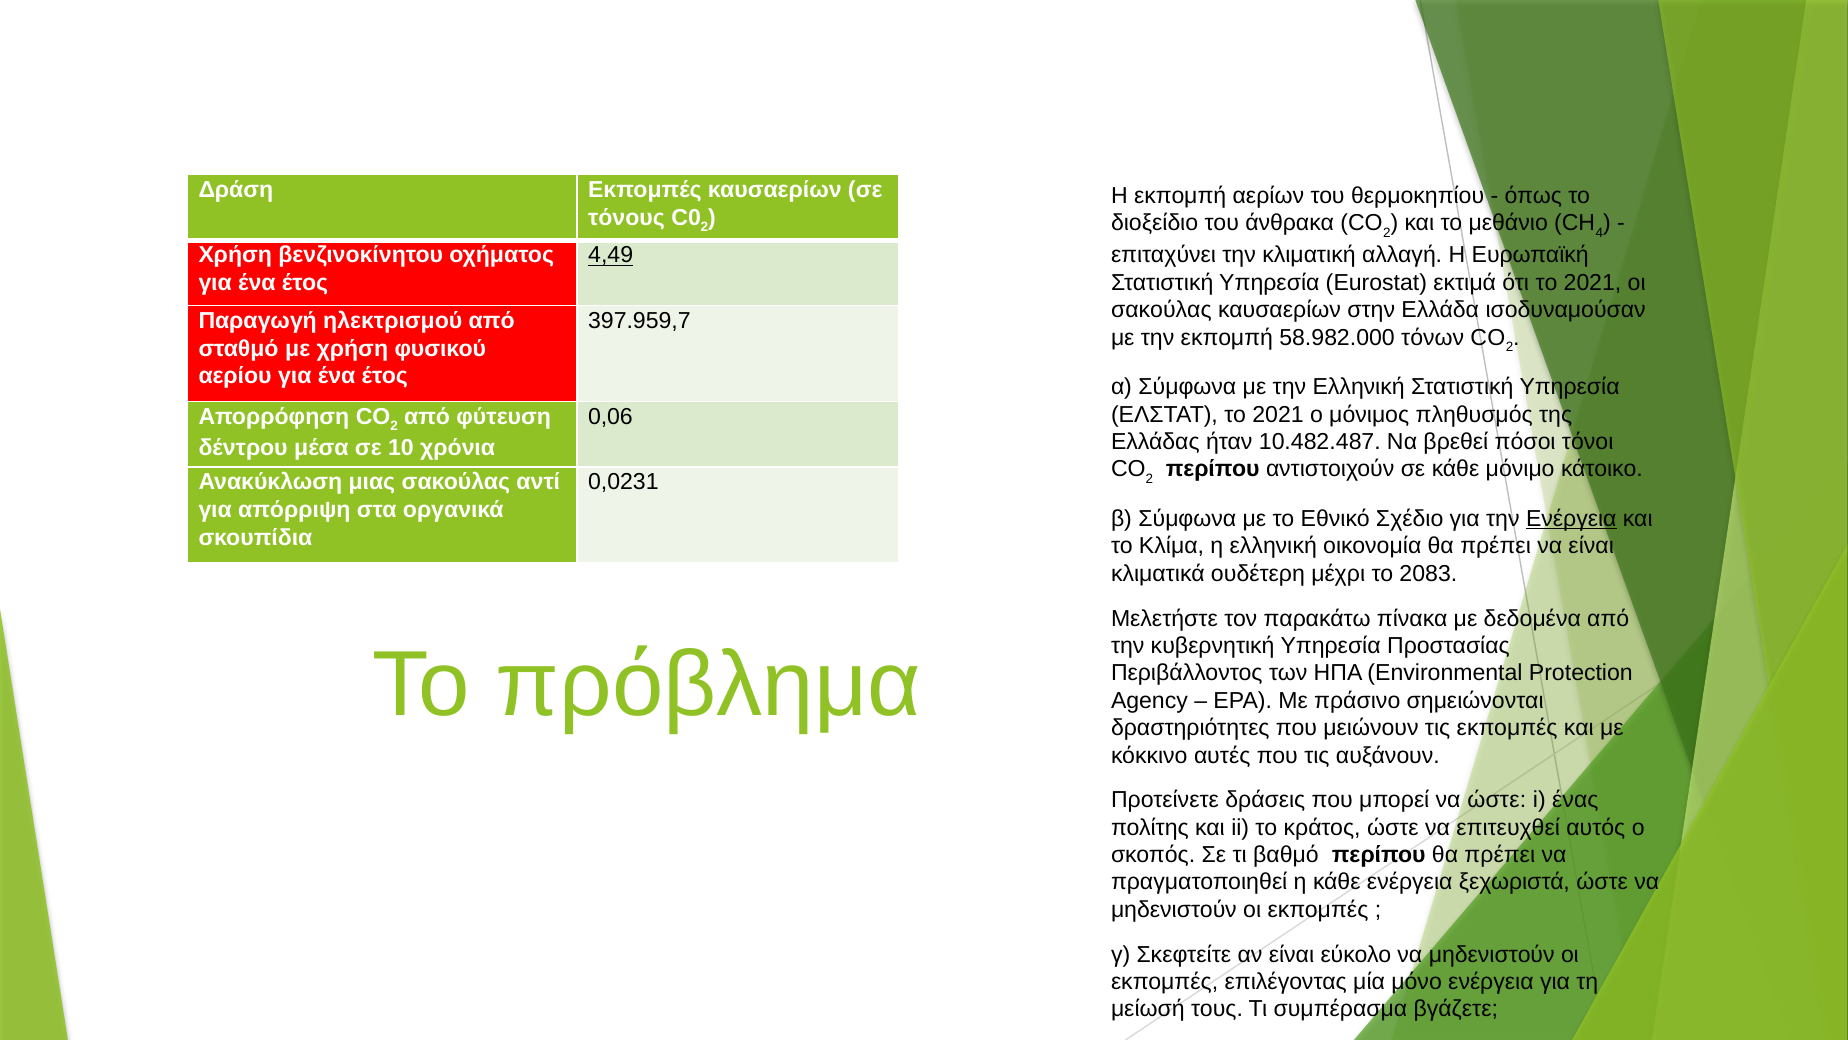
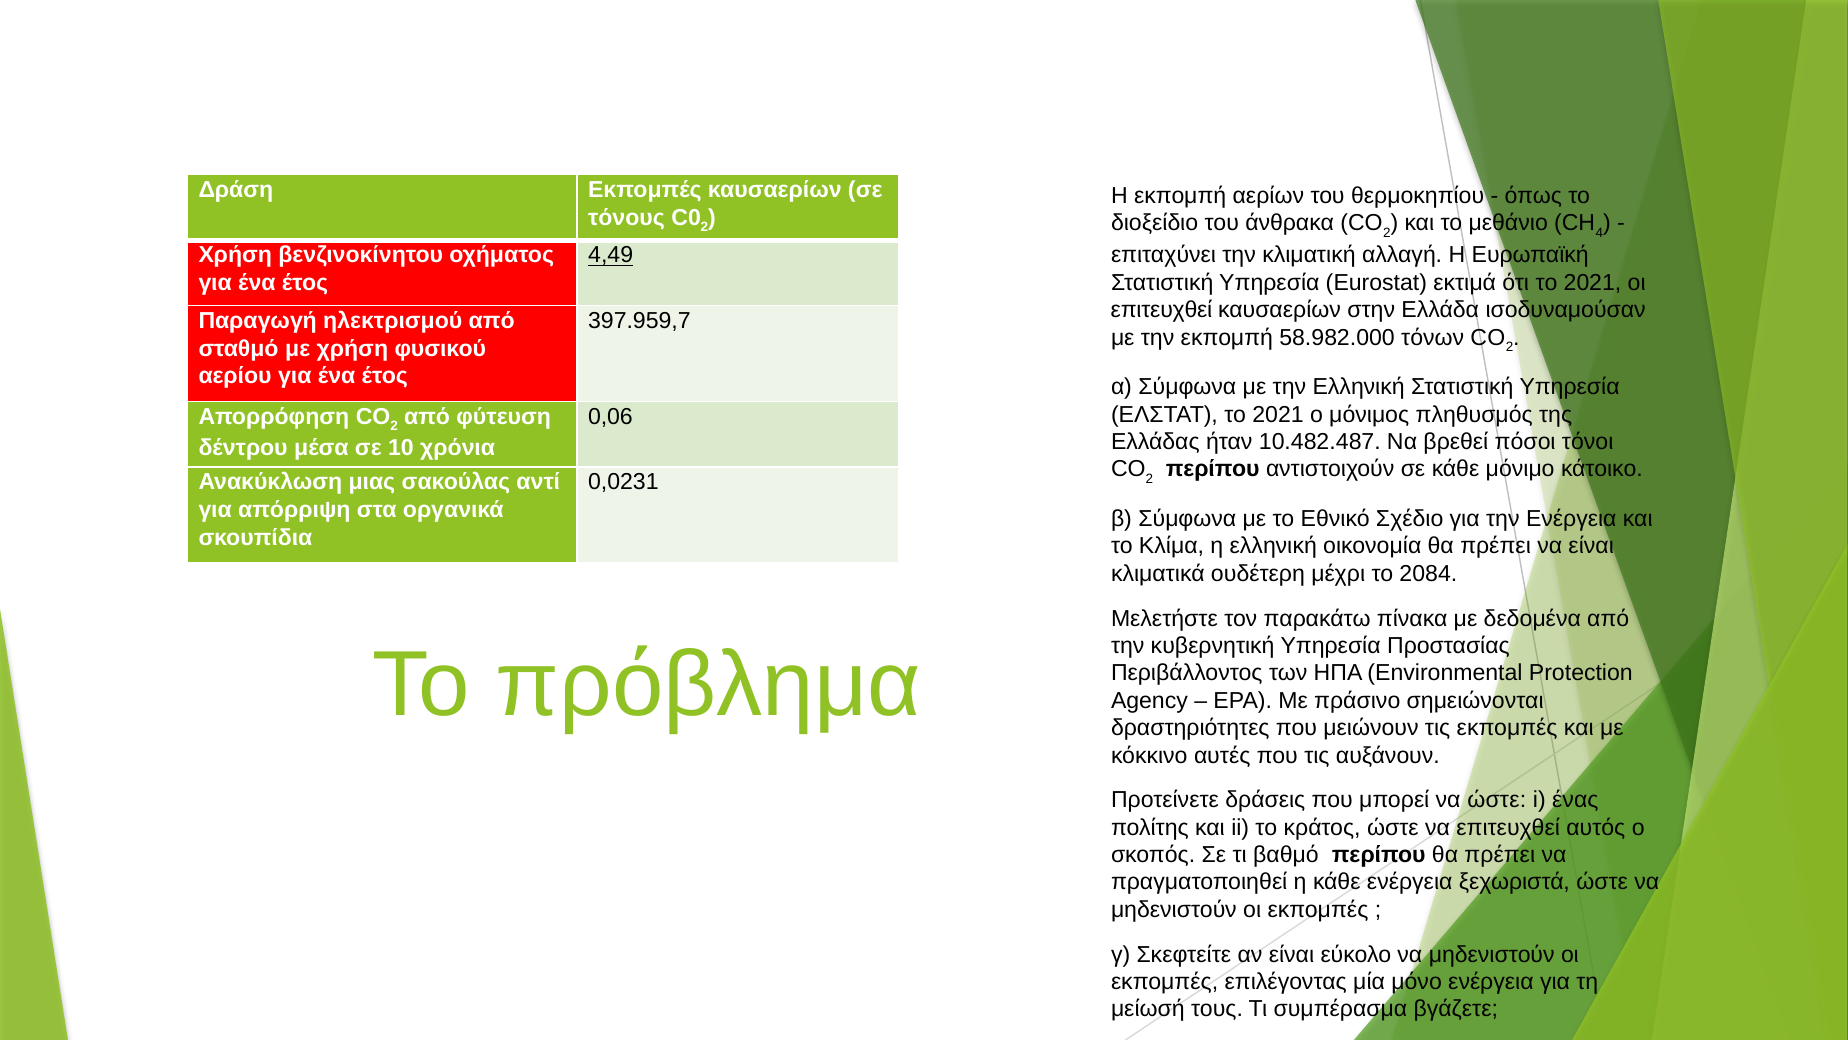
σακούλας at (1161, 310): σακούλας -> επιτευχθεί
Ενέργεια at (1571, 519) underline: present -> none
2083: 2083 -> 2084
